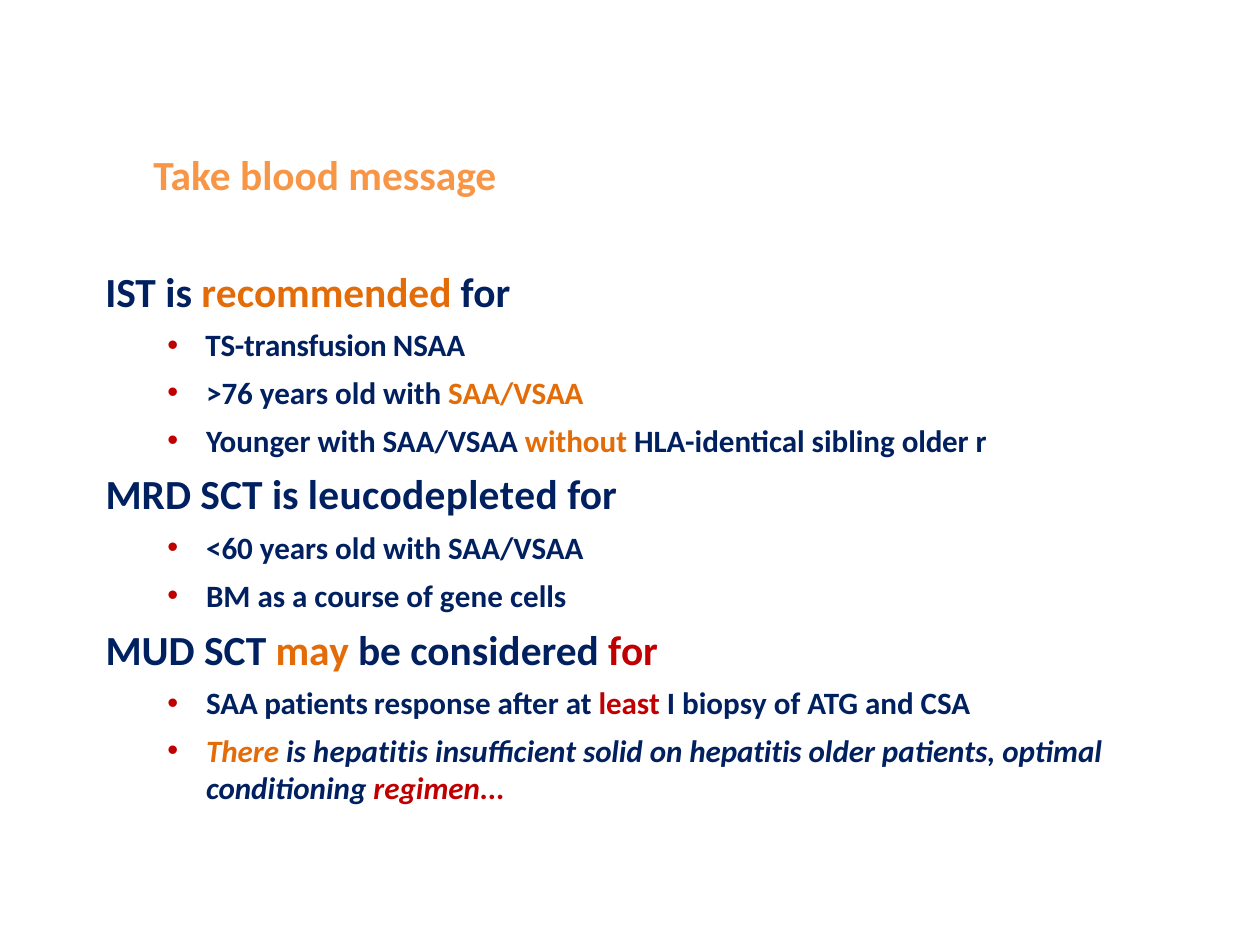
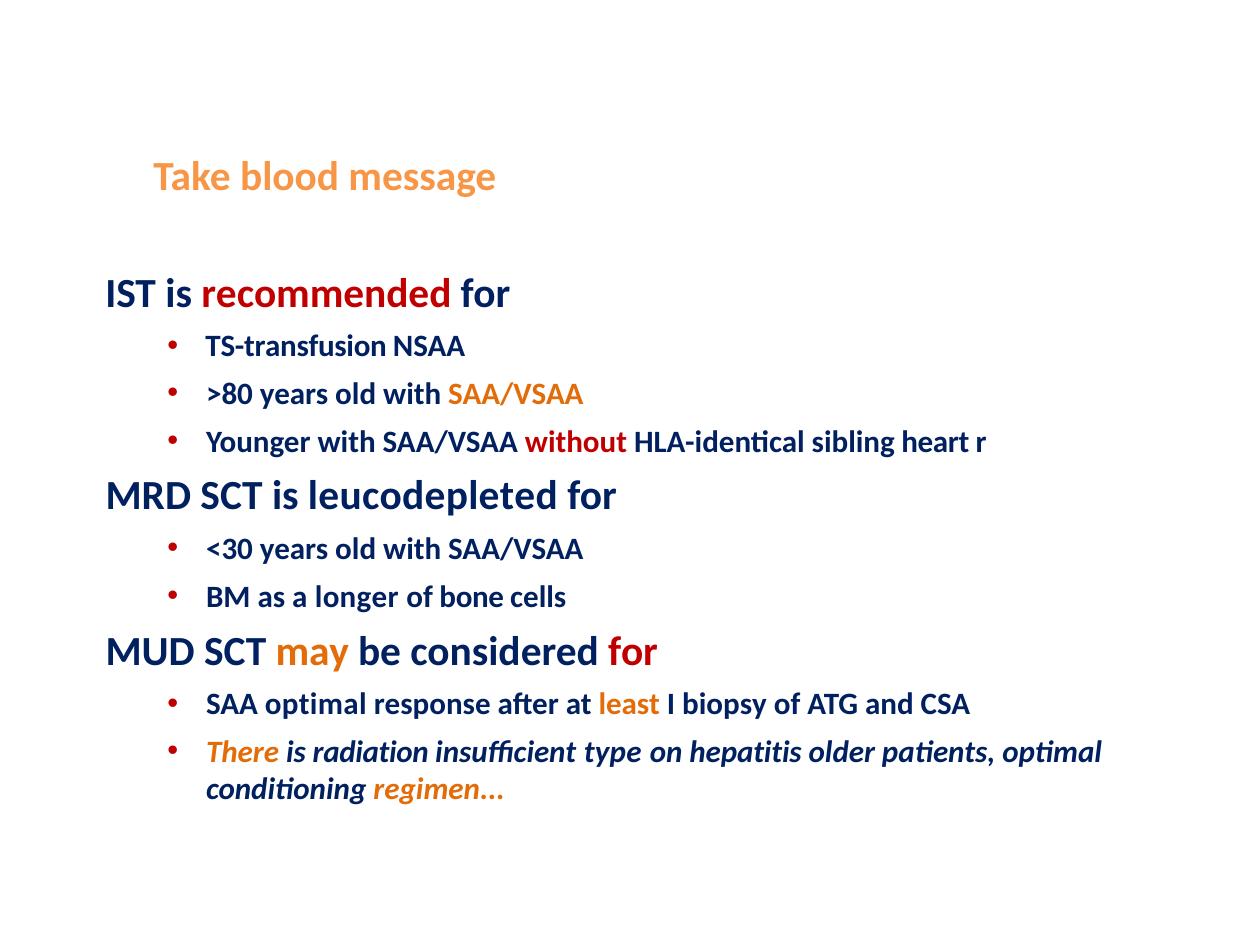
recommended colour: orange -> red
>76: >76 -> >80
without colour: orange -> red
sibling older: older -> heart
<60: <60 -> <30
course: course -> longer
gene: gene -> bone
SAA patients: patients -> optimal
least colour: red -> orange
is hepatitis: hepatitis -> radiation
solid: solid -> type
regimen colour: red -> orange
